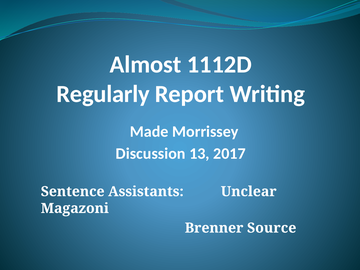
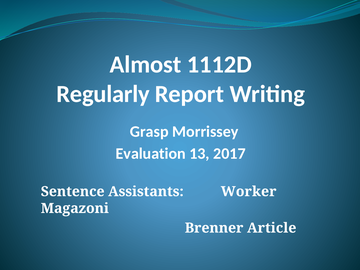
Made: Made -> Grasp
Discussion: Discussion -> Evaluation
Unclear: Unclear -> Worker
Source: Source -> Article
